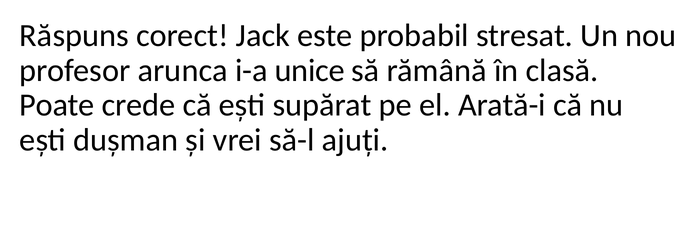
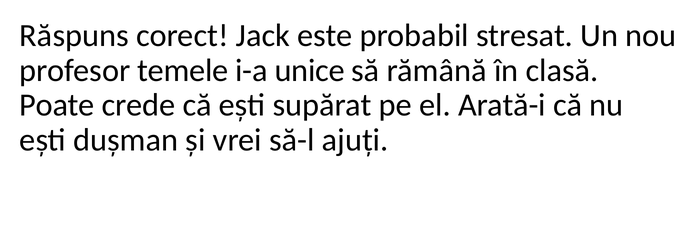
arunca: arunca -> temele
